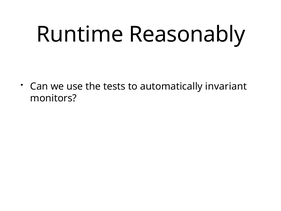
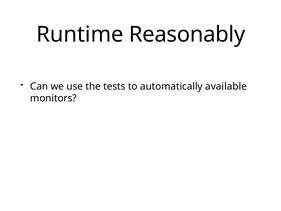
invariant: invariant -> available
